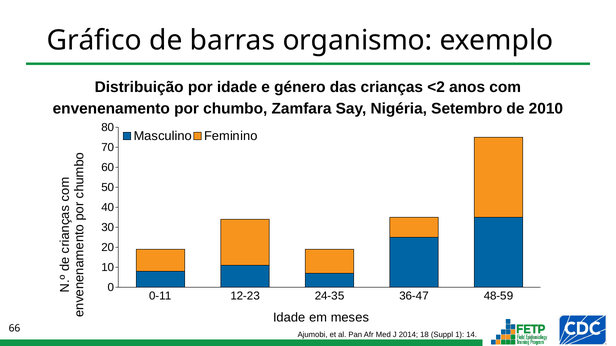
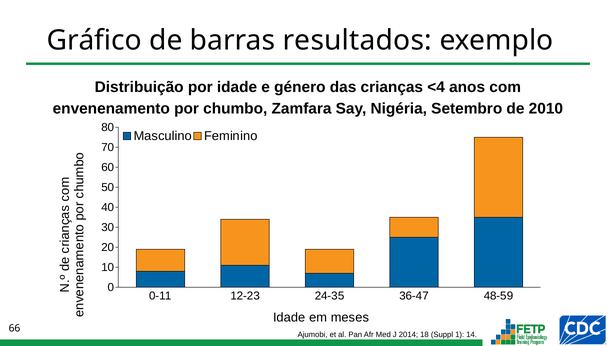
organismo: organismo -> resultados
<2: <2 -> <4
